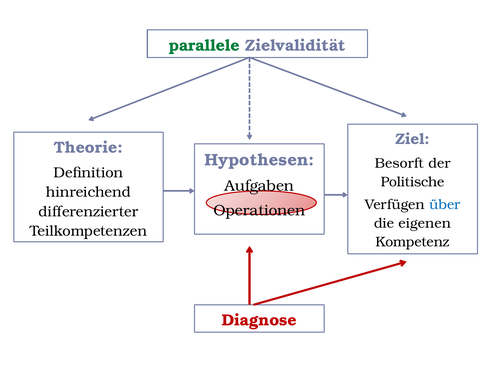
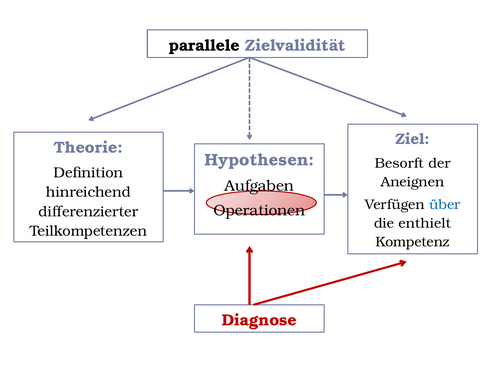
parallele colour: green -> black
Politische: Politische -> Aneignen
eigenen: eigenen -> enthielt
